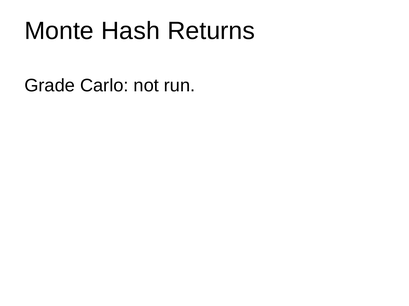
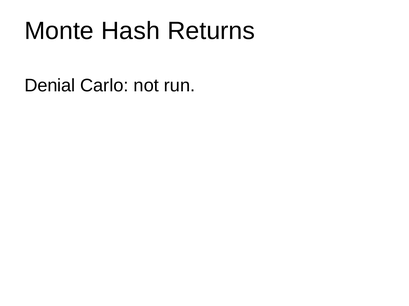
Grade: Grade -> Denial
